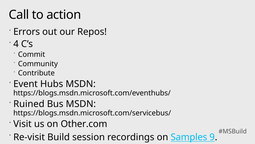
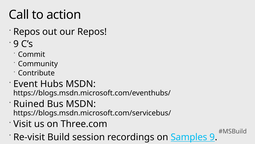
Errors at (27, 32): Errors -> Repos
4 at (16, 44): 4 -> 9
Other.com: Other.com -> Three.com
